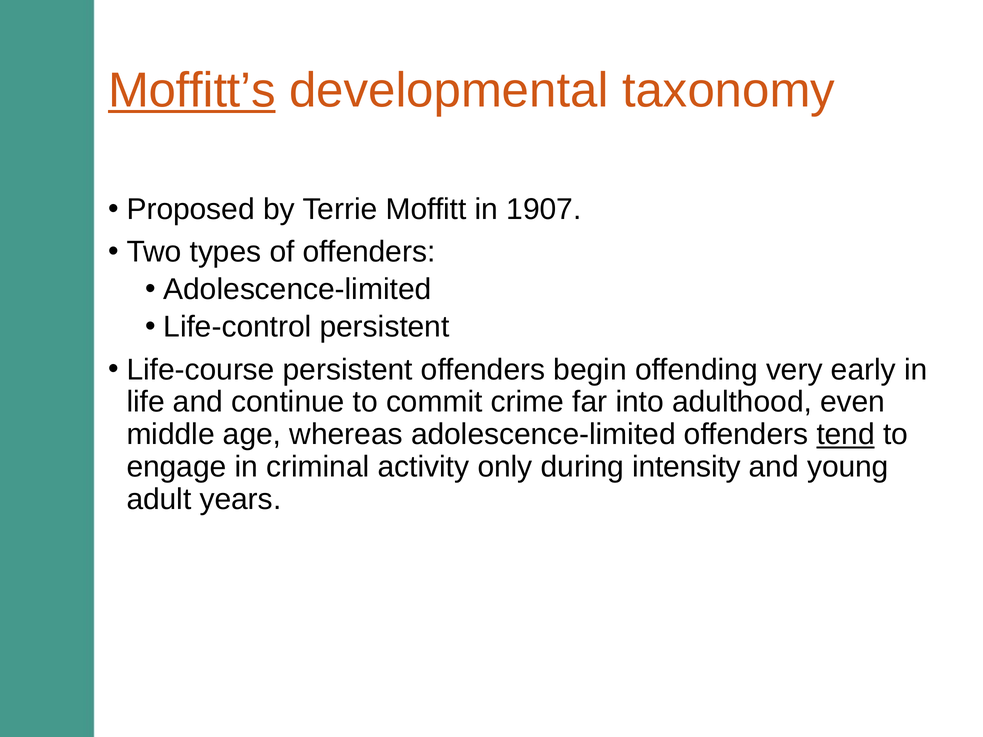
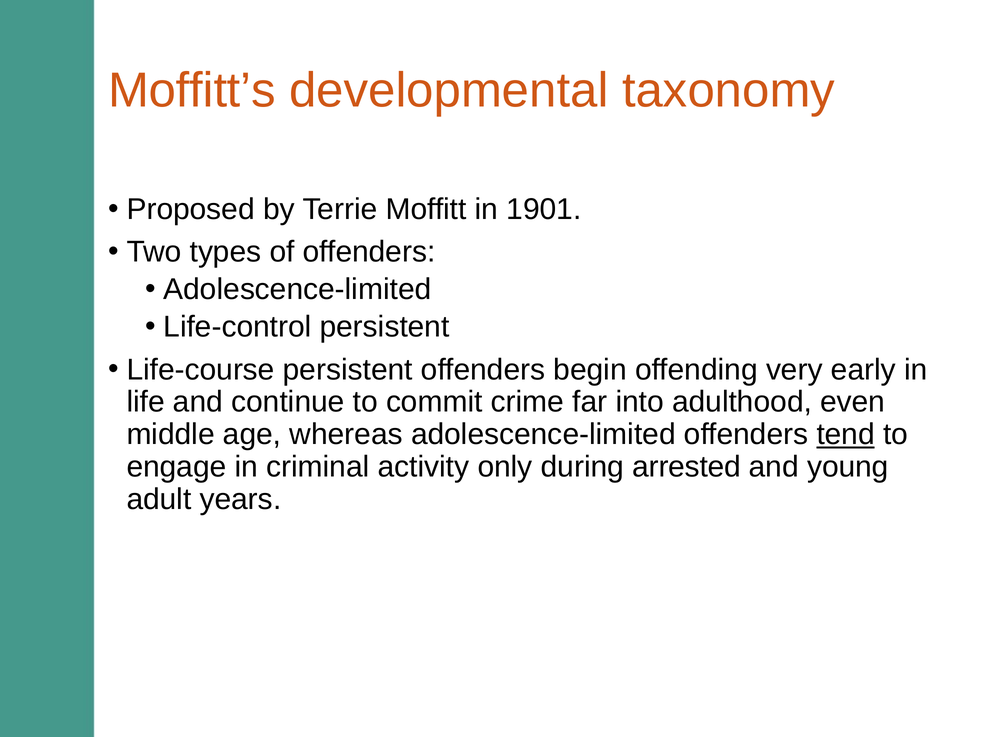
Moffitt’s underline: present -> none
1907: 1907 -> 1901
intensity: intensity -> arrested
